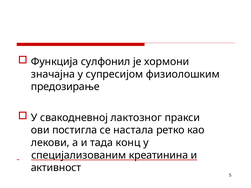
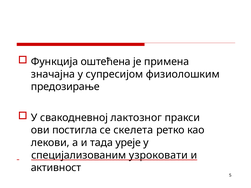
сулфонил: сулфонил -> оштећена
хормони: хормони -> примена
настала: настала -> скелета
конц: конц -> уреје
креатинина: креатинина -> узроковати
